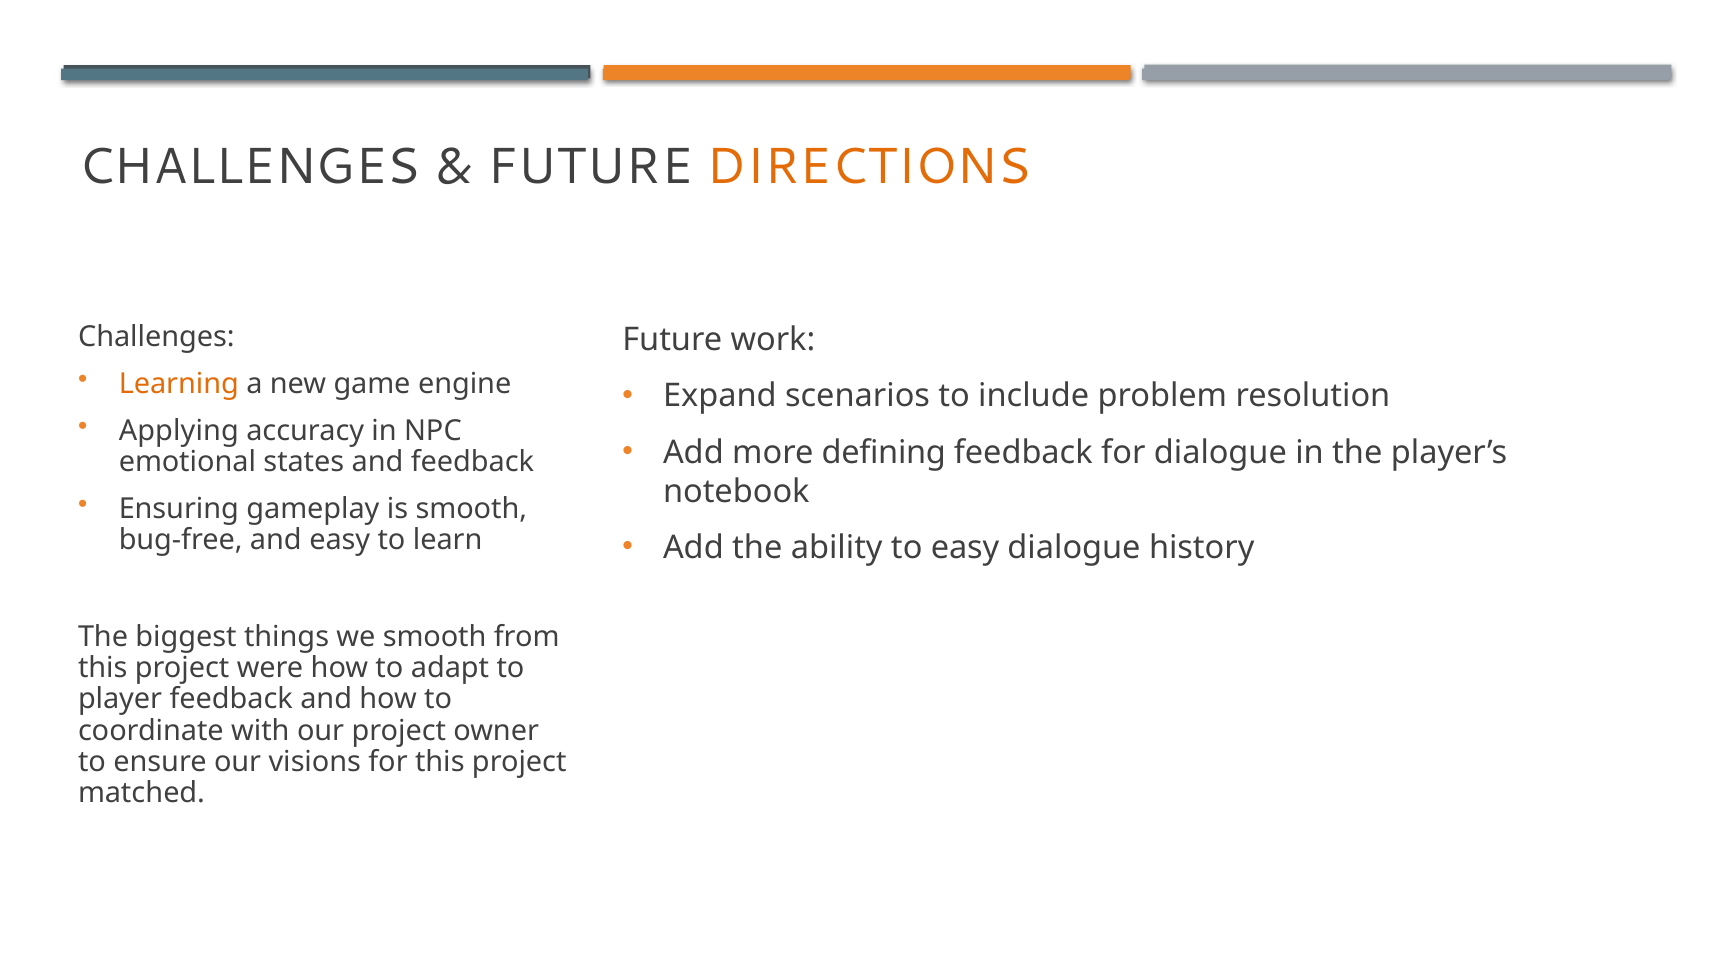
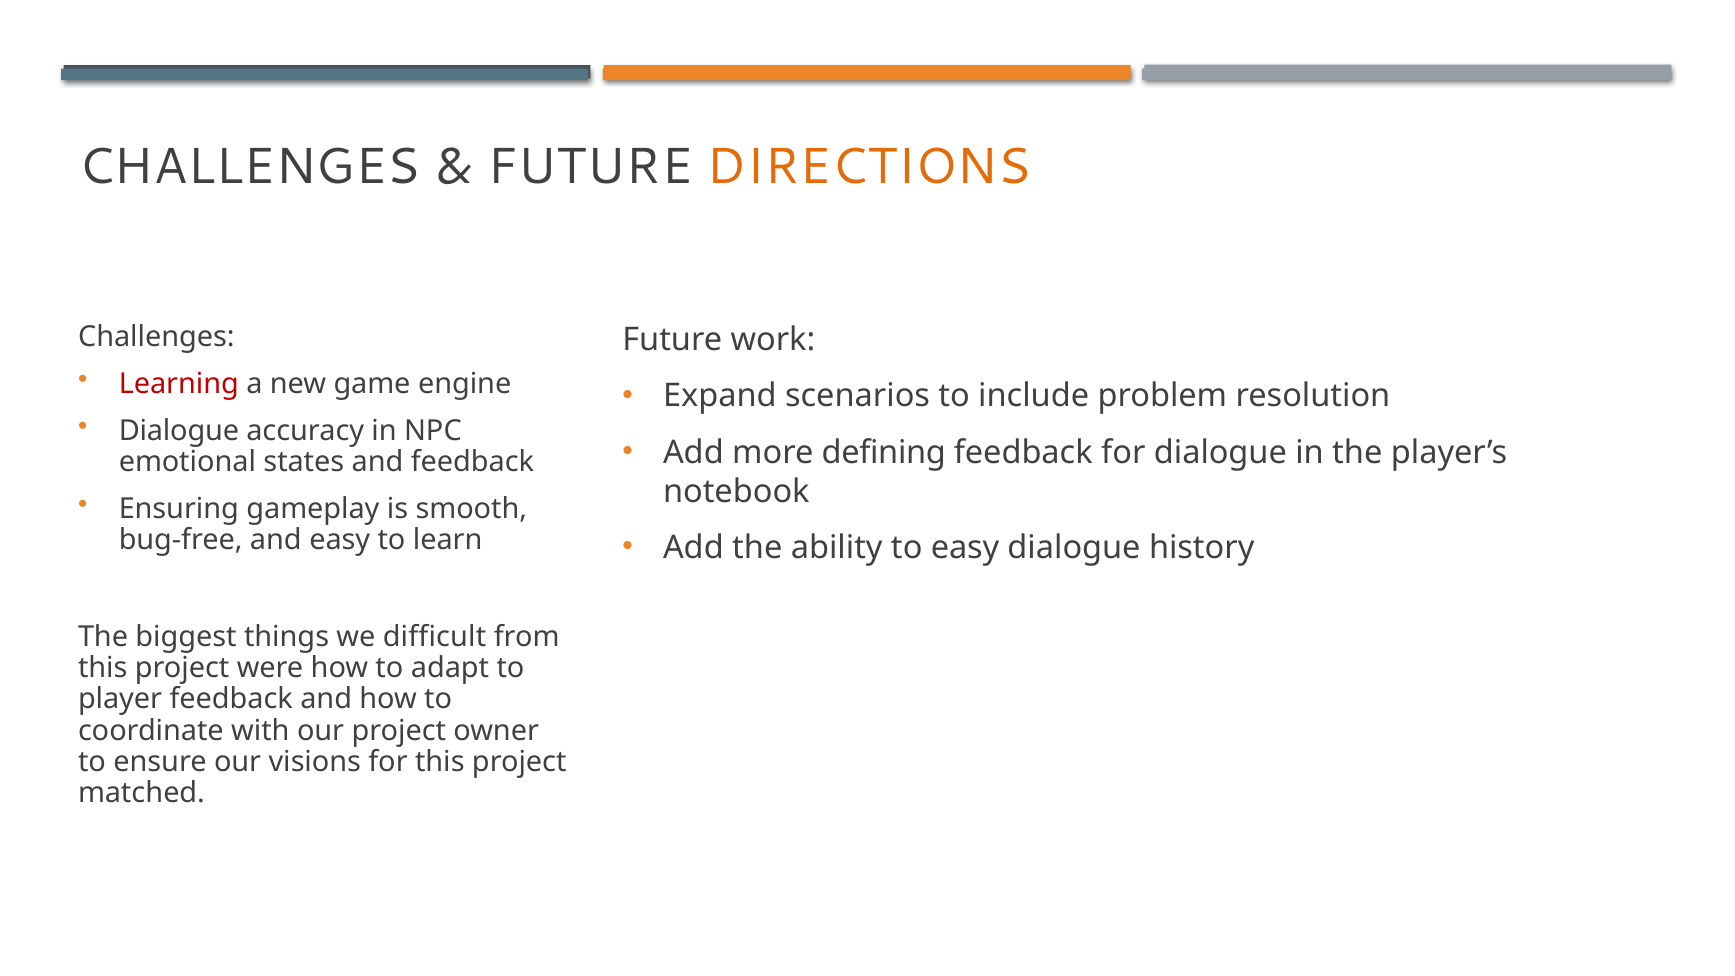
Learning colour: orange -> red
Applying at (179, 431): Applying -> Dialogue
we smooth: smooth -> difficult
